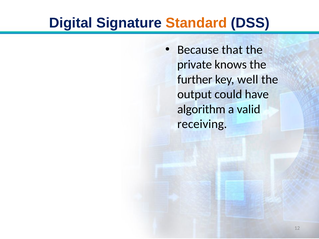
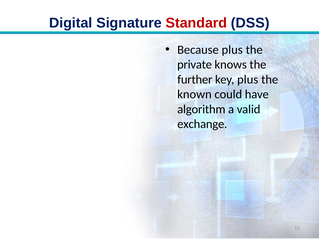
Standard colour: orange -> red
Because that: that -> plus
key well: well -> plus
output: output -> known
receiving: receiving -> exchange
